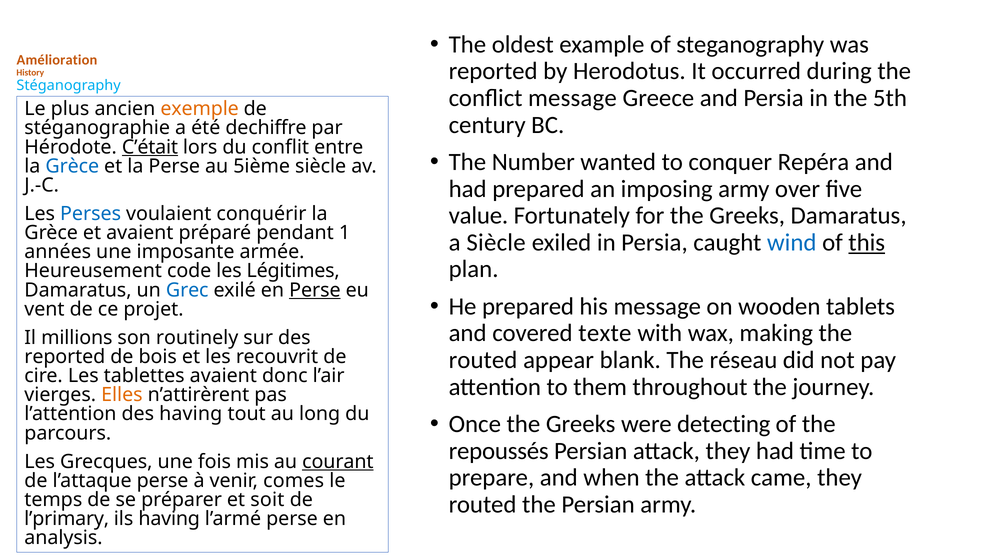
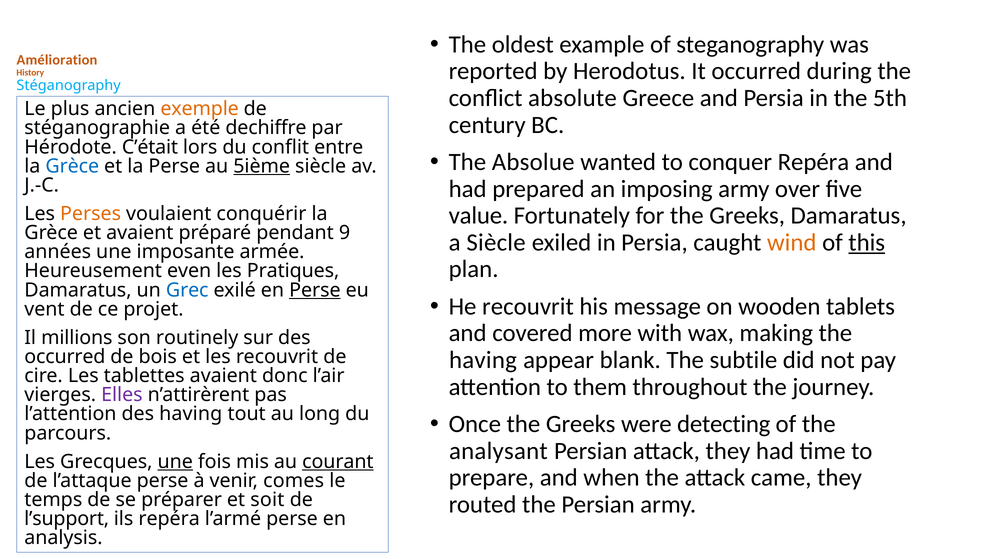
conflict message: message -> absolute
C’était underline: present -> none
Number: Number -> Absolue
5ième underline: none -> present
Perses colour: blue -> orange
1: 1 -> 9
wind colour: blue -> orange
code: code -> even
Légitimes: Légitimes -> Pratiques
He prepared: prepared -> recouvrit
texte: texte -> more
routed at (483, 360): routed -> having
réseau: réseau -> subtile
reported at (65, 357): reported -> occurred
Elles colour: orange -> purple
repoussés: repoussés -> analysant
une at (175, 462) underline: none -> present
l’primary: l’primary -> l’support
ils having: having -> repéra
